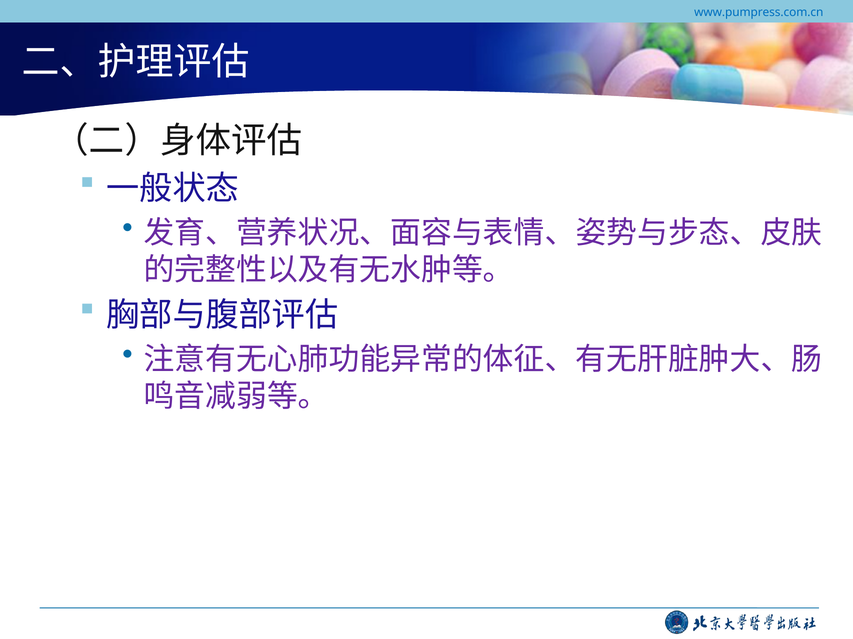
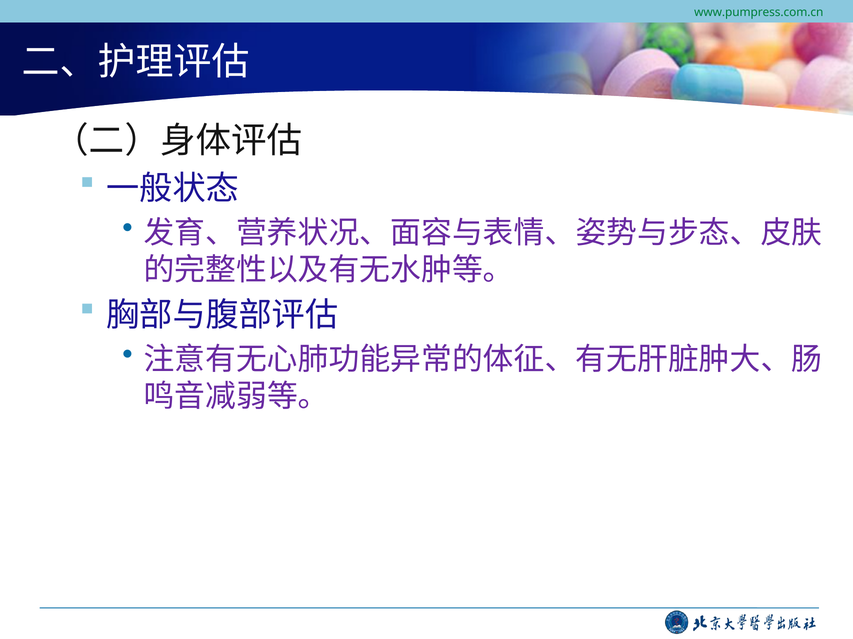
www.pumpress.com.cn colour: blue -> green
